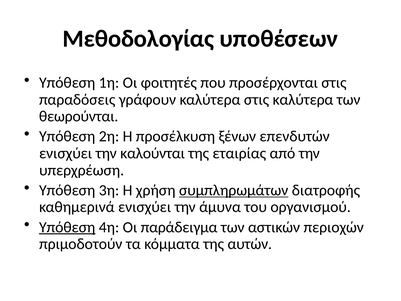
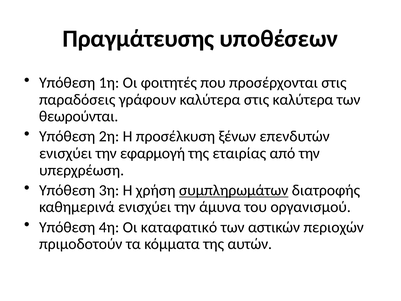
Μεθοδολογίας: Μεθοδολογίας -> Πραγμάτευσης
καλούνται: καλούνται -> εφαρμογή
Υπόθεση at (67, 227) underline: present -> none
παράδειγμα: παράδειγμα -> καταφατικό
